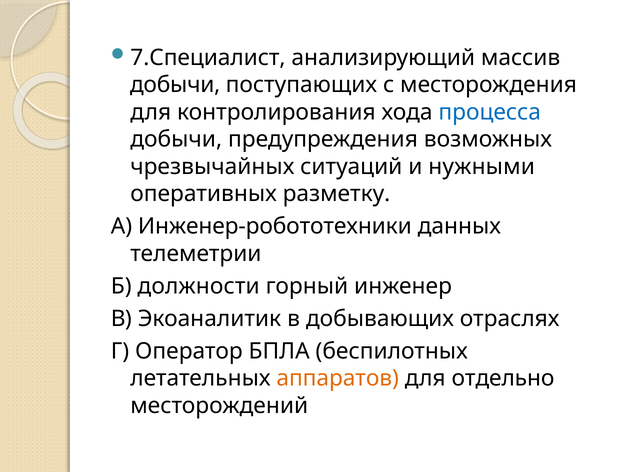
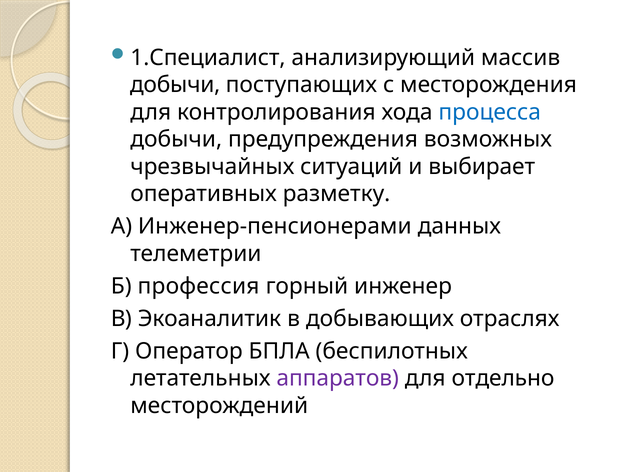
7.Специалист: 7.Специалист -> 1.Специалист
нужными: нужными -> выбирает
Инженер-робототехники: Инженер-робототехники -> Инженер-пенсионерами
должности: должности -> профессия
аппаратов colour: orange -> purple
